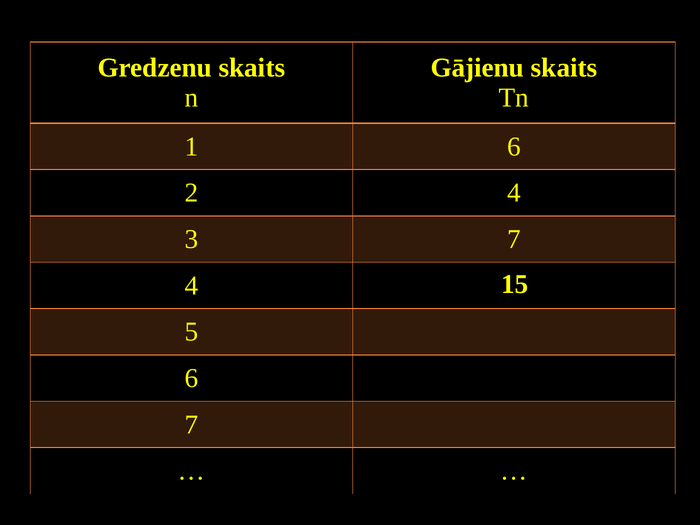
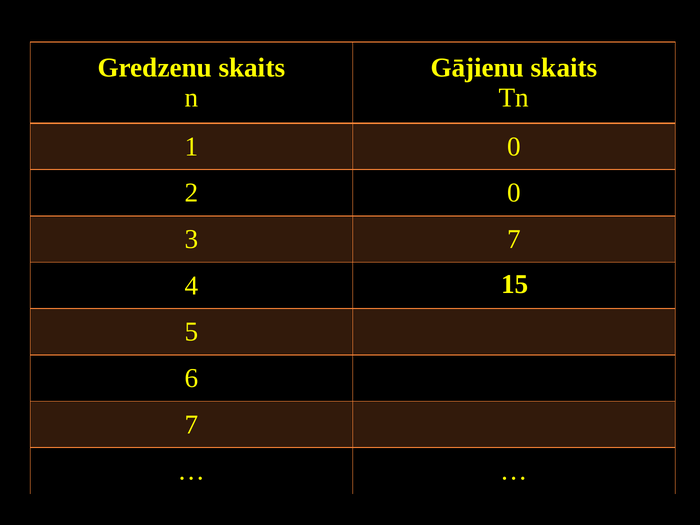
1 6: 6 -> 0
2 4: 4 -> 0
